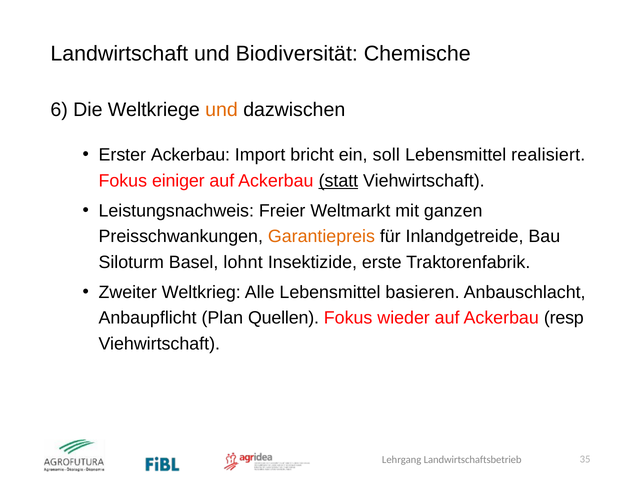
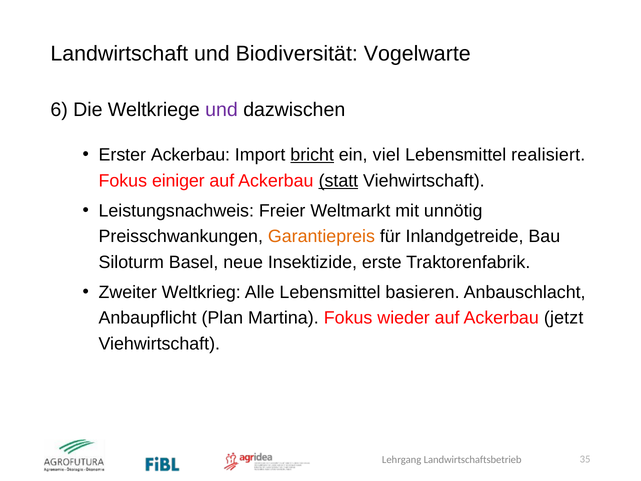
Chemische: Chemische -> Vogelwarte
und at (222, 110) colour: orange -> purple
bricht underline: none -> present
soll: soll -> viel
ganzen: ganzen -> unnötig
lohnt: lohnt -> neue
Quellen: Quellen -> Martina
resp: resp -> jetzt
